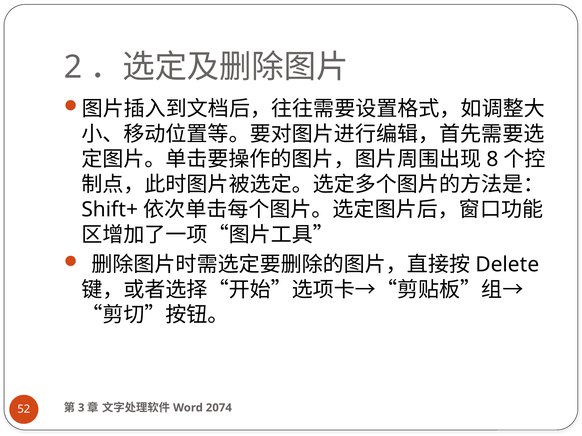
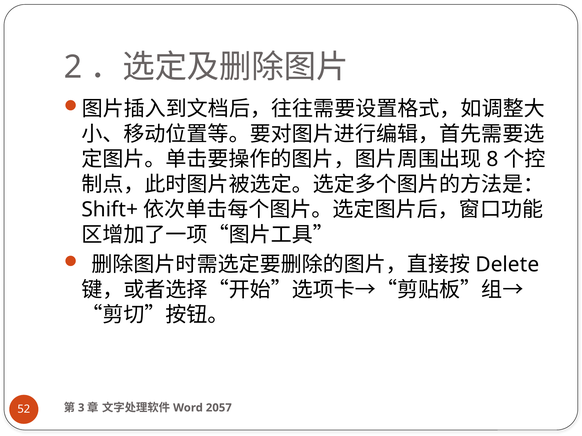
2074: 2074 -> 2057
